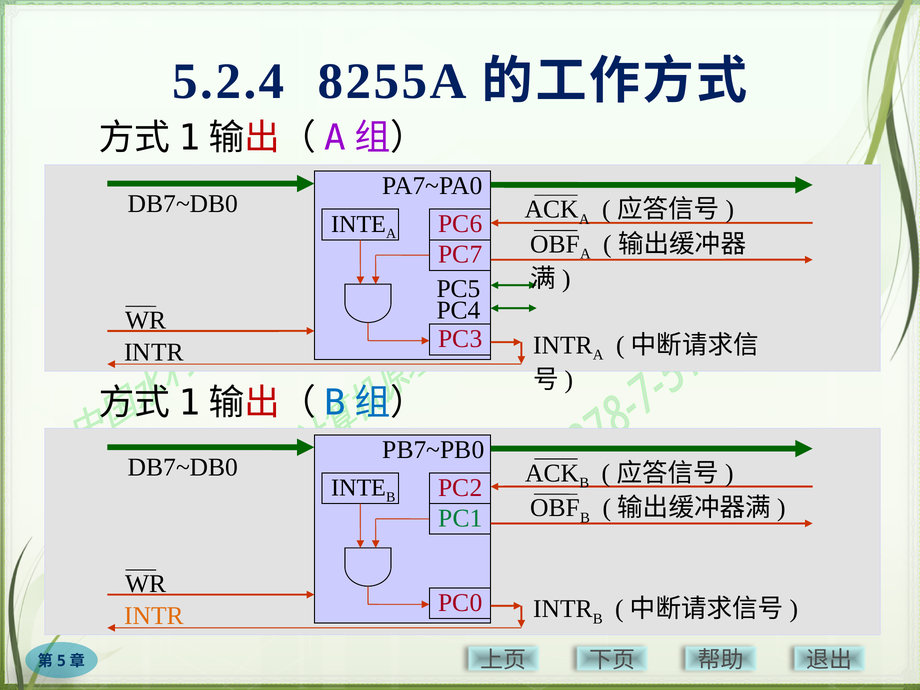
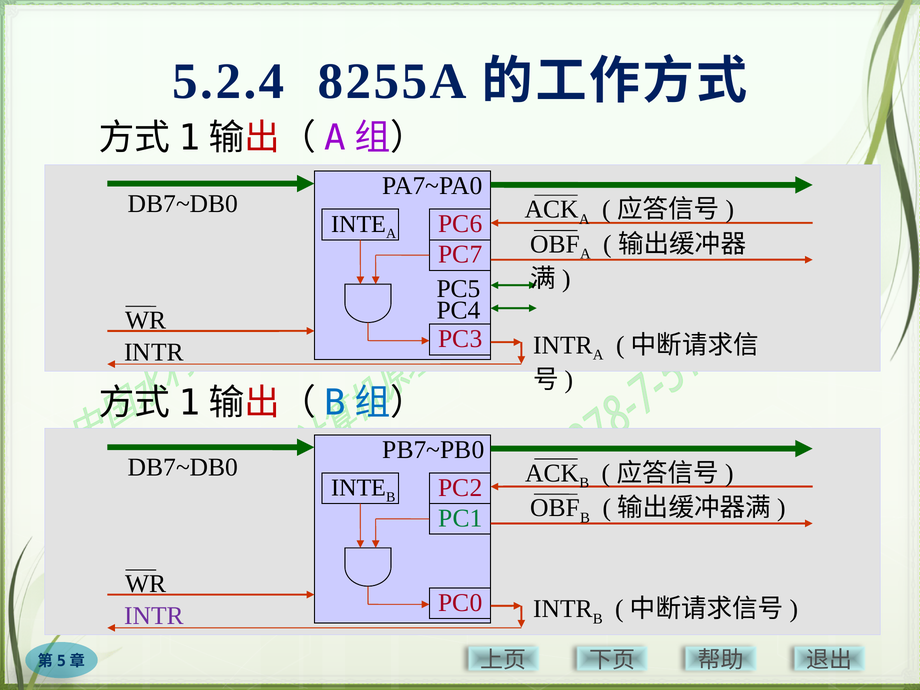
INTR at (154, 616) colour: orange -> purple
